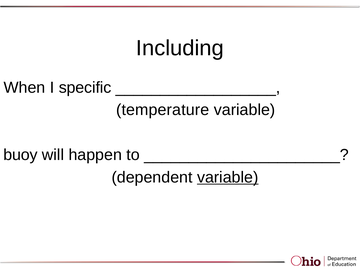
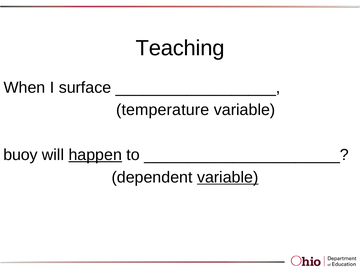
Including: Including -> Teaching
specific: specific -> surface
happen underline: none -> present
